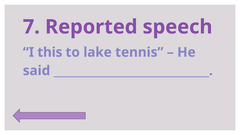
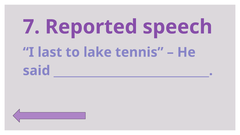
this: this -> last
